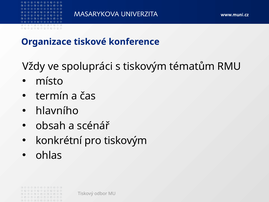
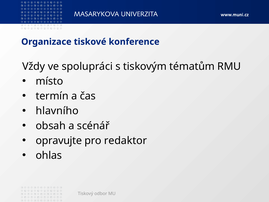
konkrétní: konkrétní -> opravujte
pro tiskovým: tiskovým -> redaktor
